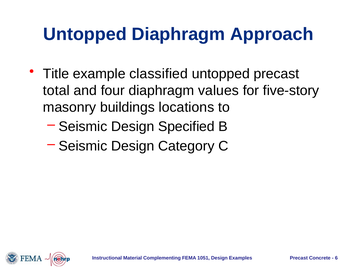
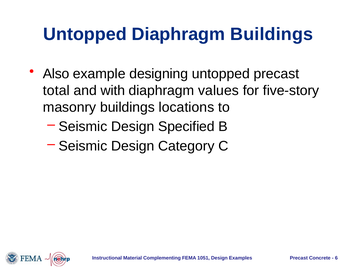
Diaphragm Approach: Approach -> Buildings
Title: Title -> Also
classified: classified -> designing
four: four -> with
